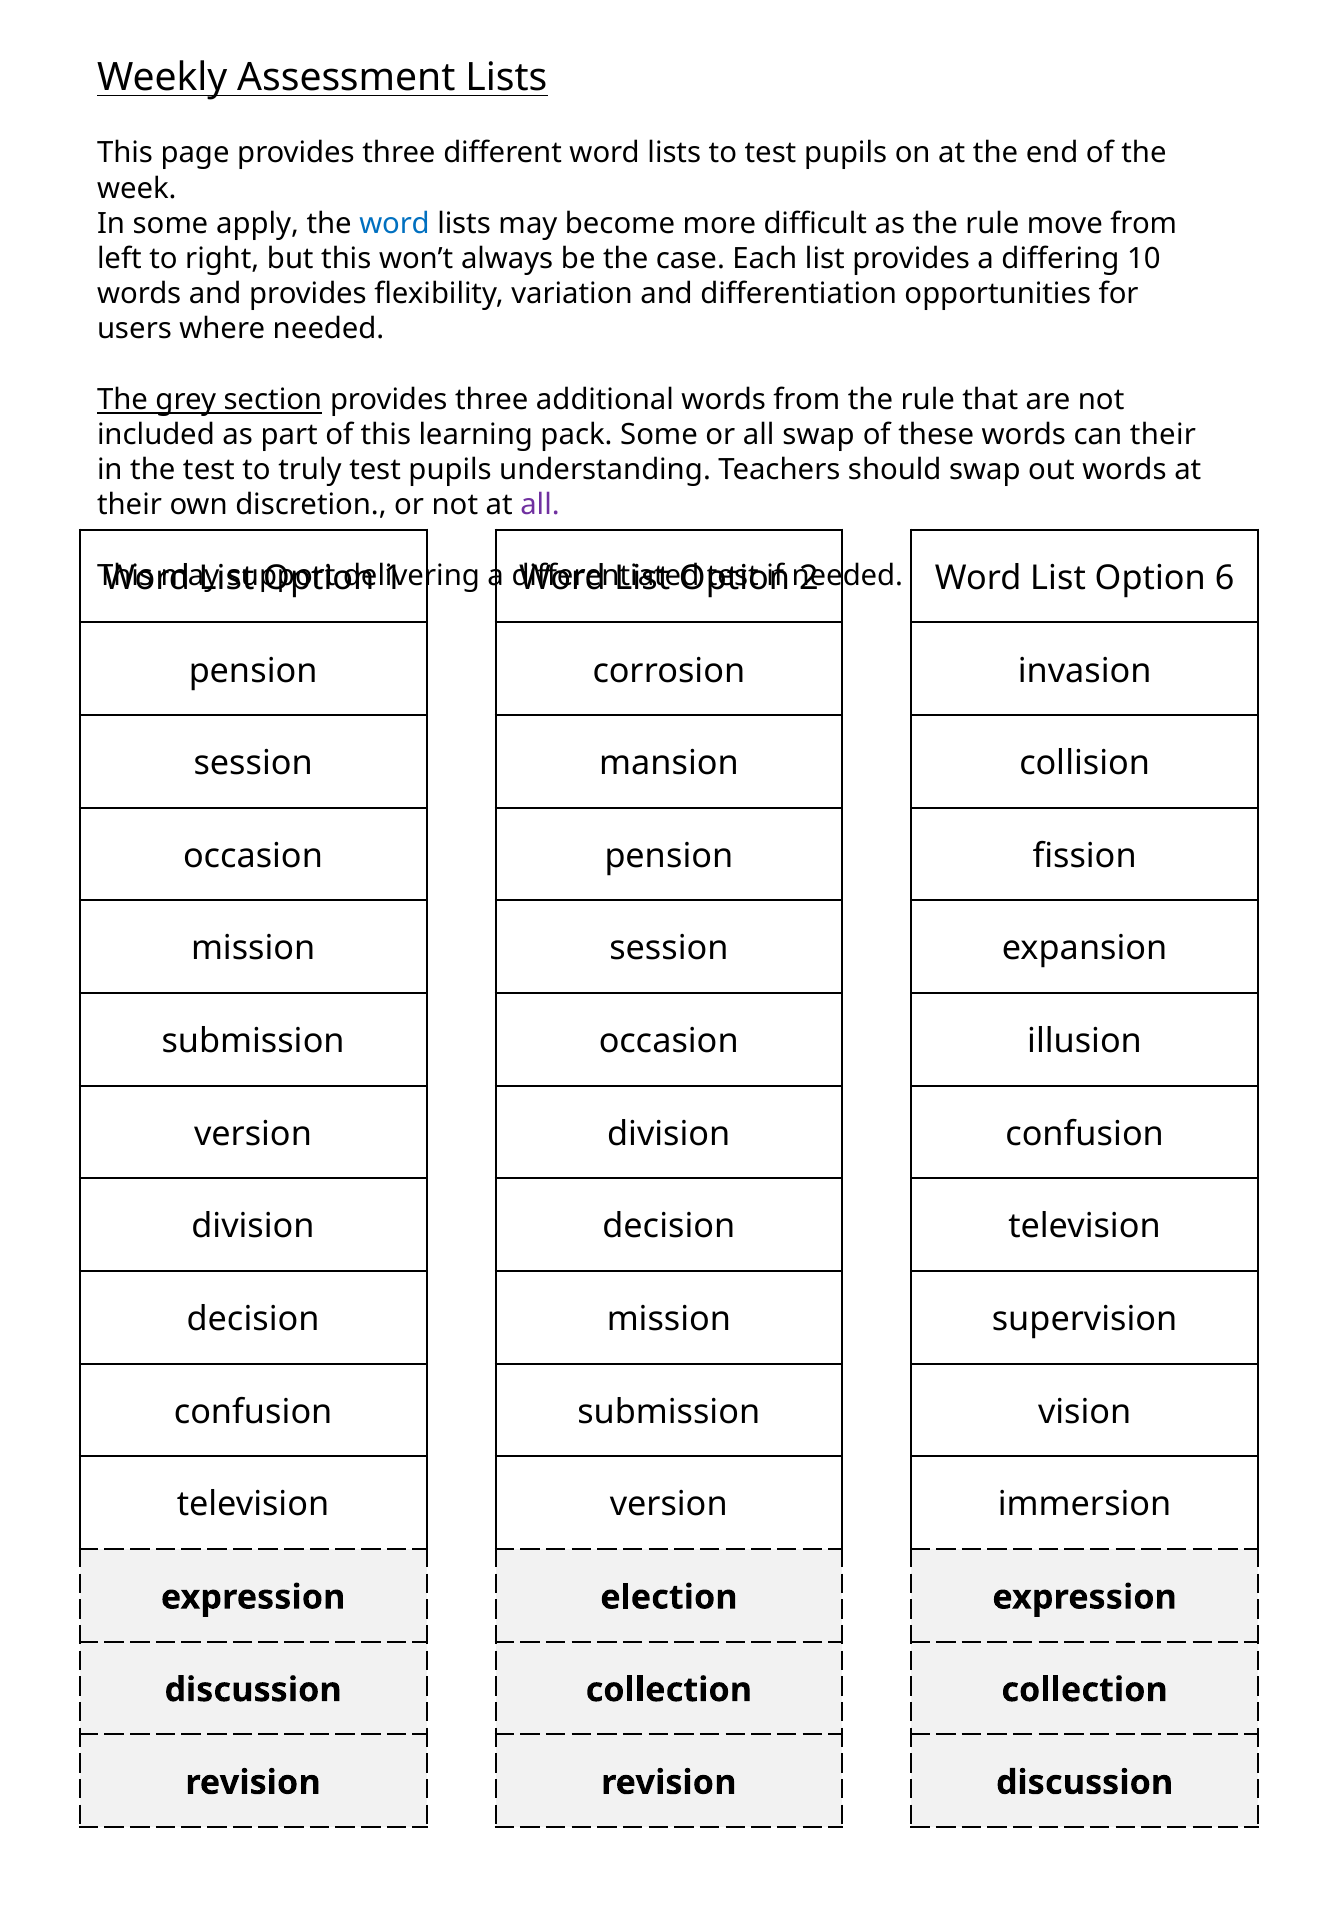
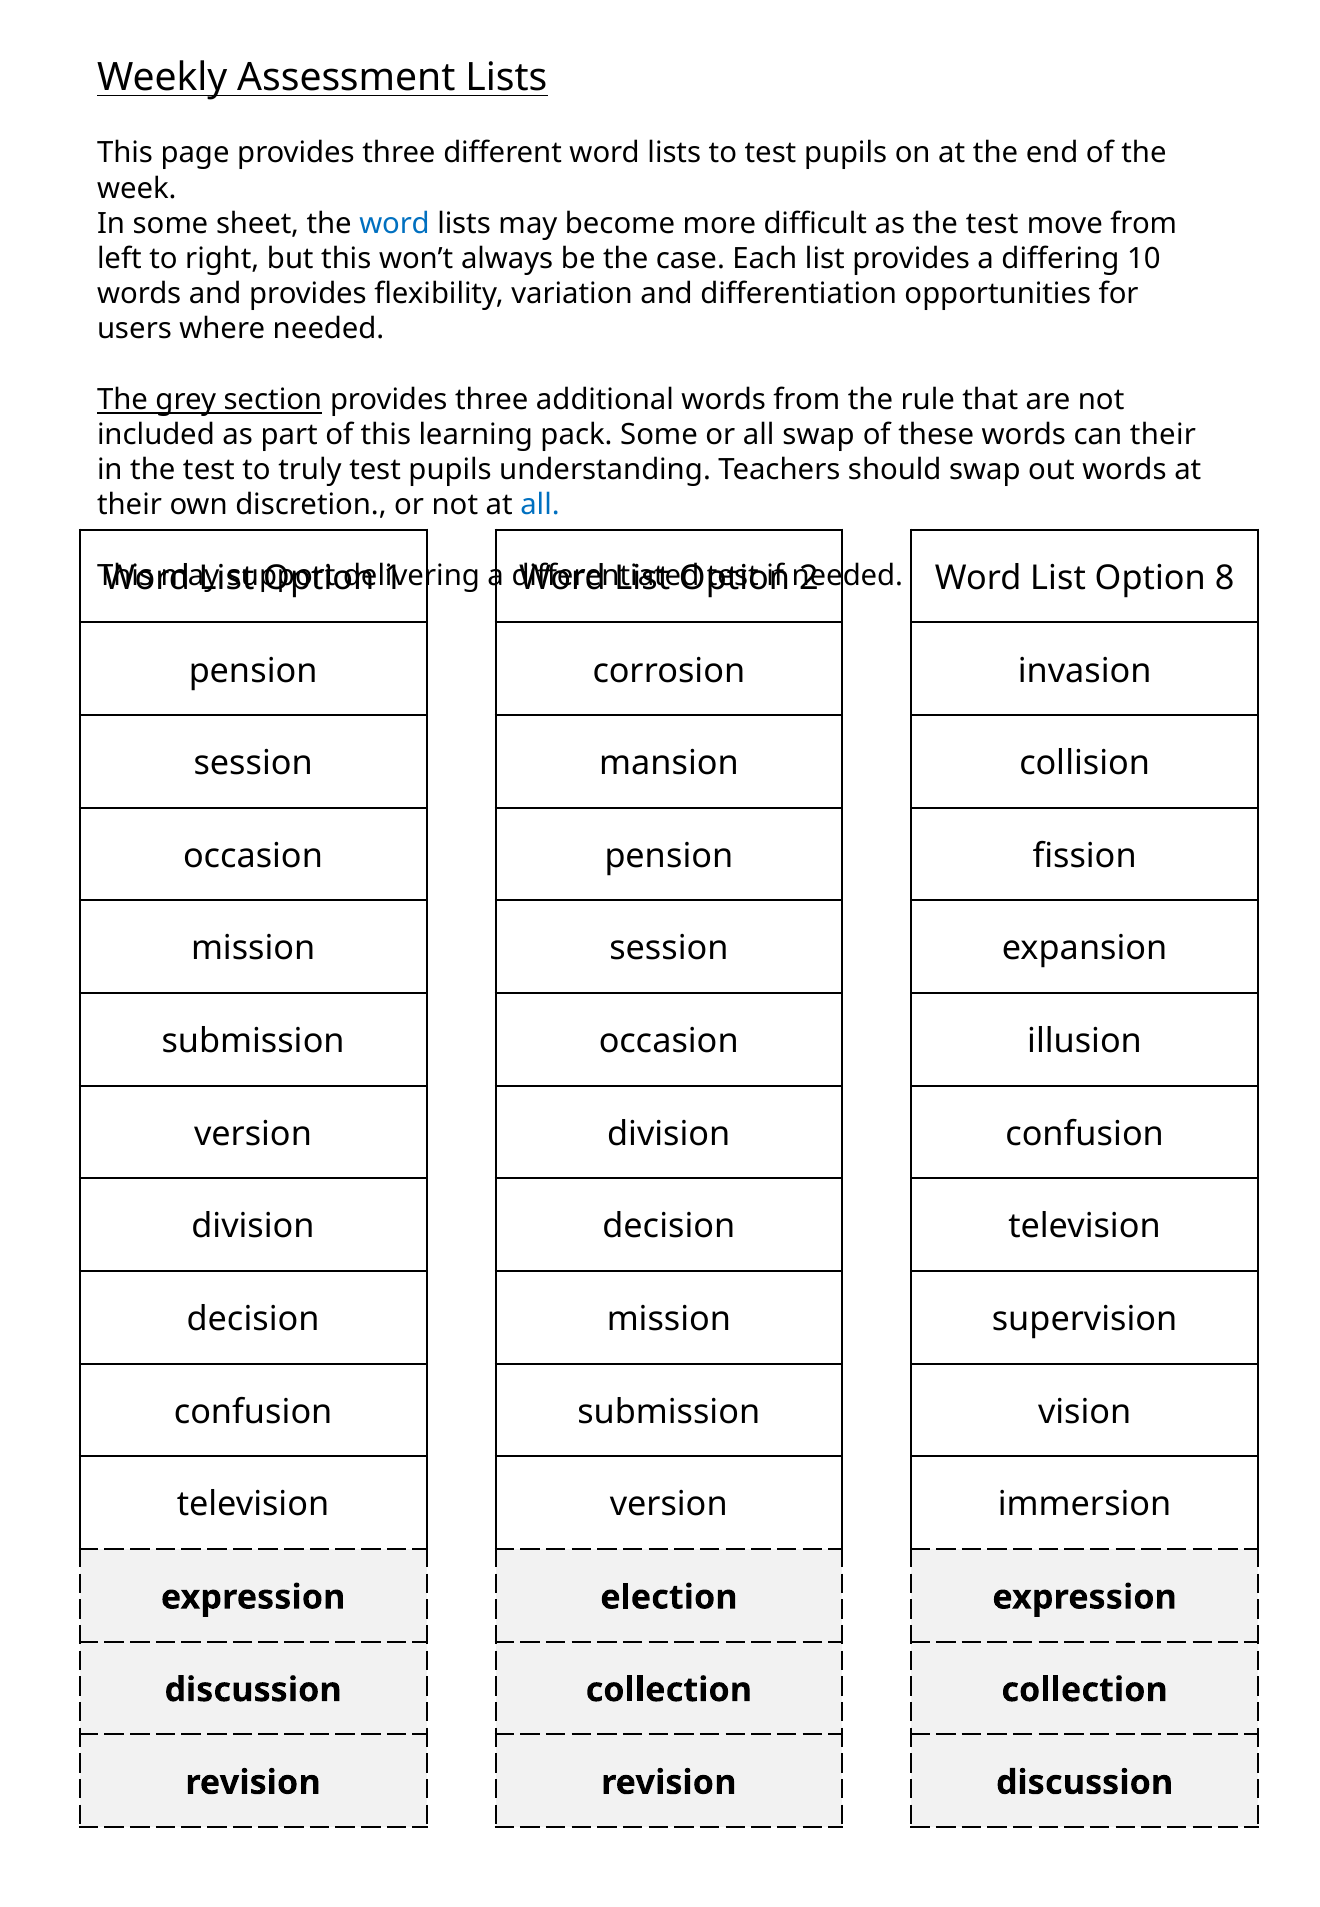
apply: apply -> sheet
as the rule: rule -> test
all at (540, 505) colour: purple -> blue
6: 6 -> 8
